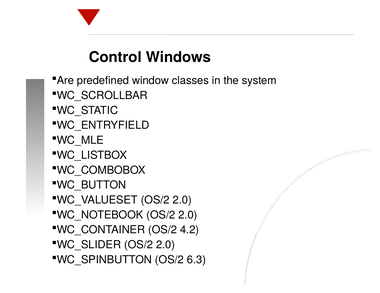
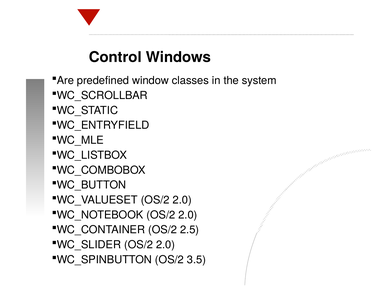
4.2: 4.2 -> 2.5
6.3: 6.3 -> 3.5
